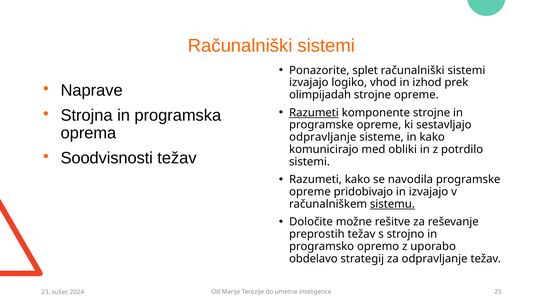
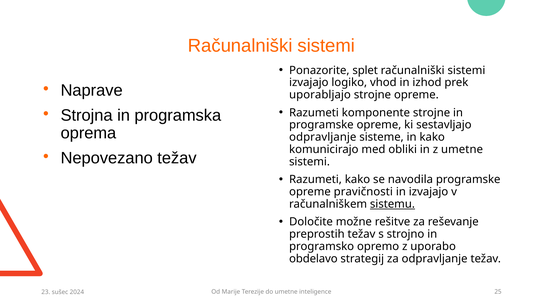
olimpijadah: olimpijadah -> uporabljajo
Razumeti at (314, 112) underline: present -> none
z potrdilo: potrdilo -> umetne
Soodvisnosti: Soodvisnosti -> Nepovezano
pridobivajo: pridobivajo -> pravičnosti
